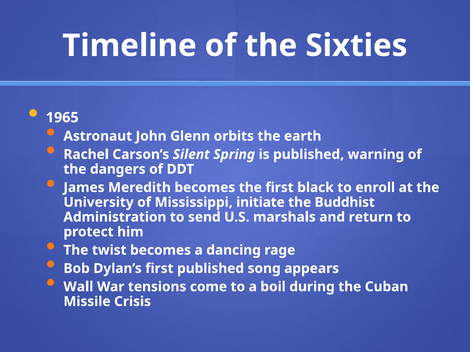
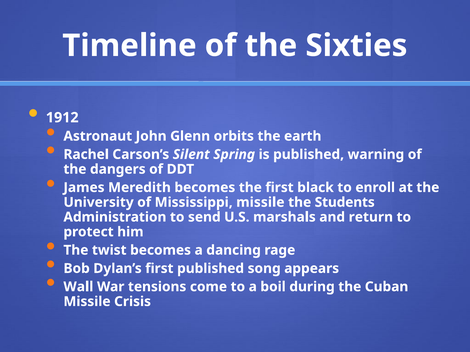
1965: 1965 -> 1912
Mississippi initiate: initiate -> missile
Buddhist: Buddhist -> Students
